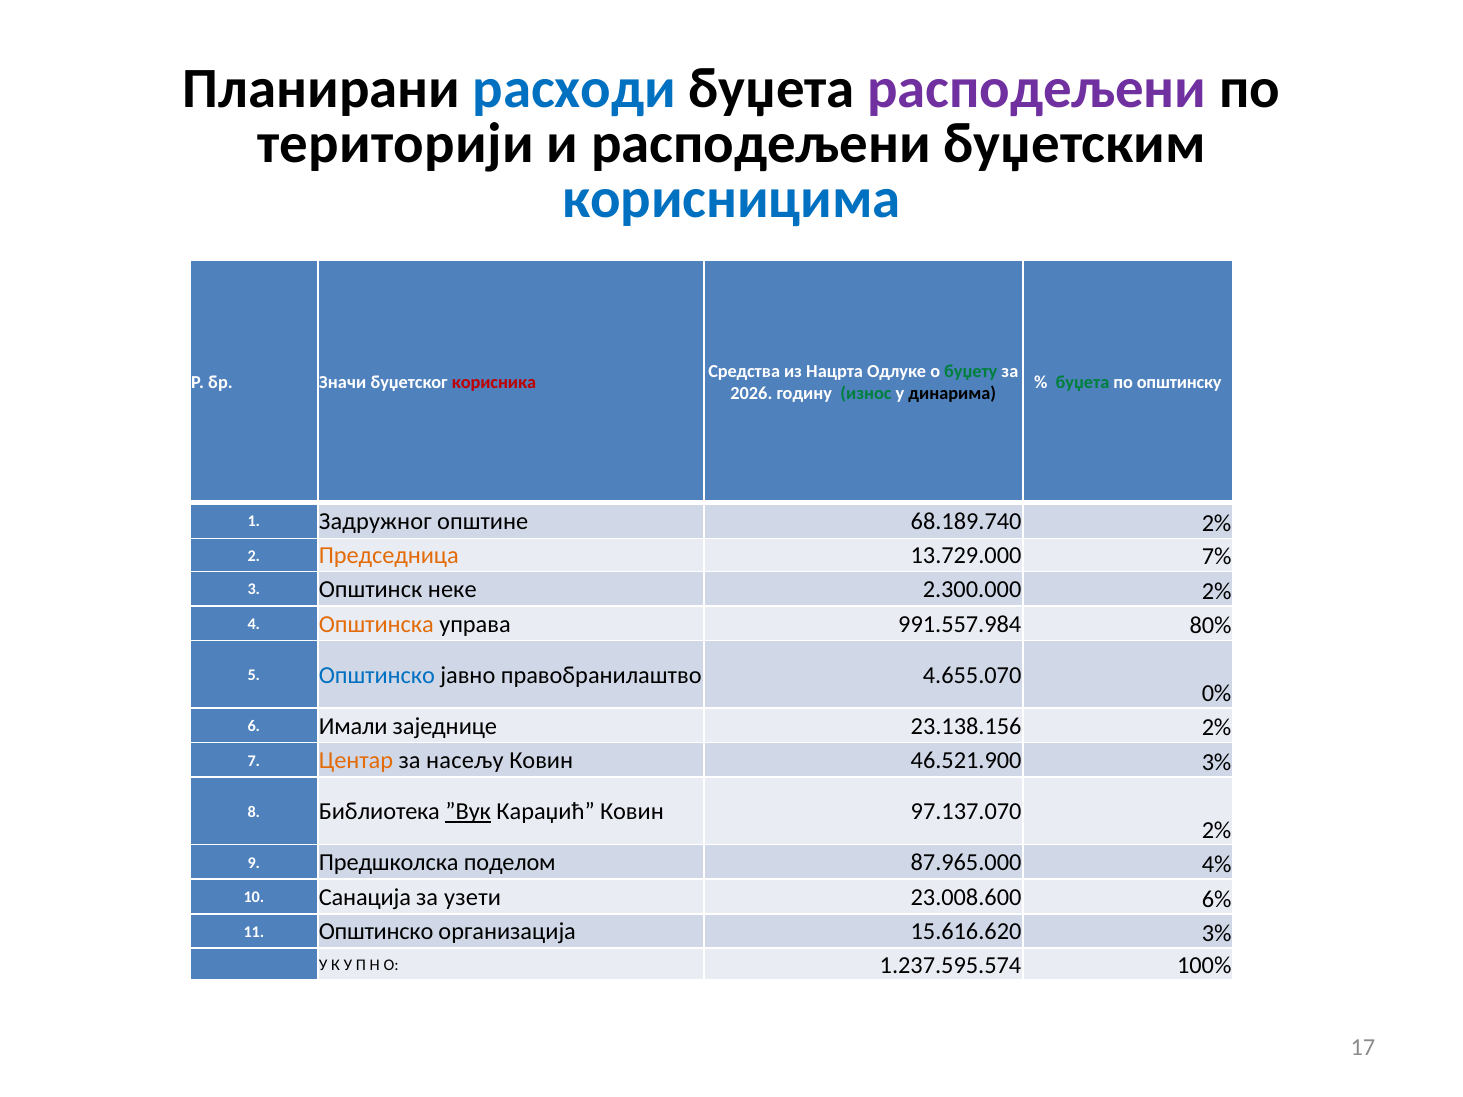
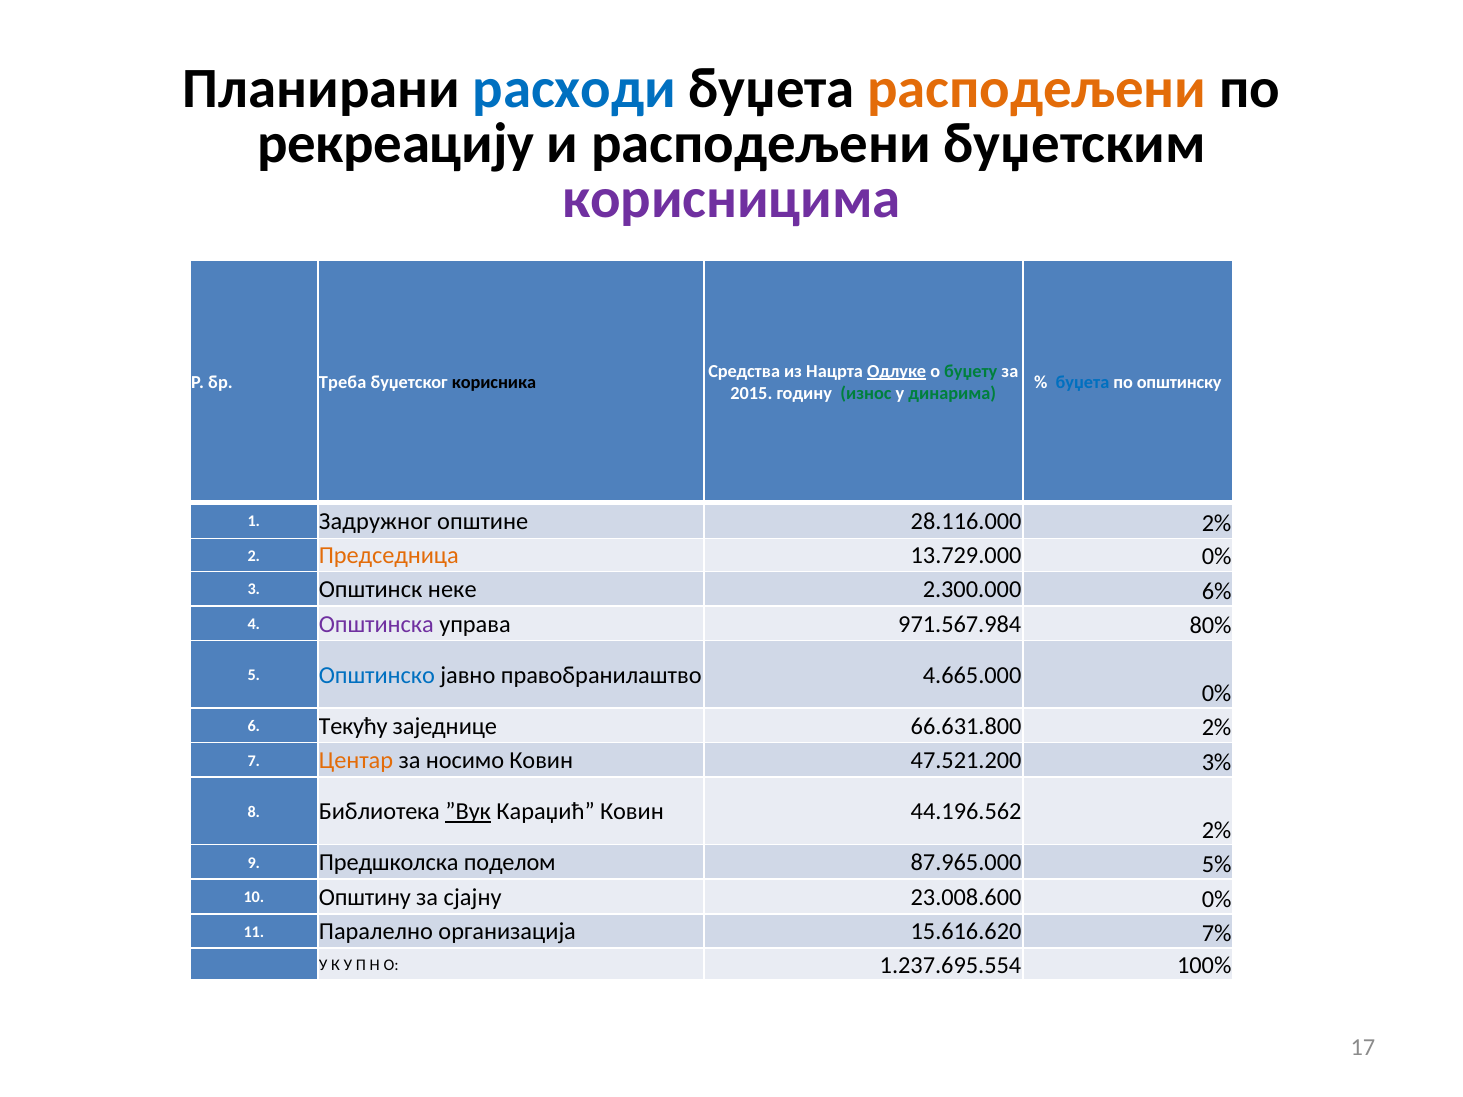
расподељени at (1037, 89) colour: purple -> orange
територији: територији -> рекреацију
корисницима colour: blue -> purple
Одлуке underline: none -> present
Значи: Значи -> Треба
корисника colour: red -> black
буџета at (1082, 382) colour: green -> blue
2026: 2026 -> 2015
динарима colour: black -> green
68.189.740: 68.189.740 -> 28.116.000
13.729.000 7%: 7% -> 0%
2.300.000 2%: 2% -> 6%
Општинска colour: orange -> purple
991.557.984: 991.557.984 -> 971.567.984
4.655.070: 4.655.070 -> 4.665.000
Имали: Имали -> Текућу
23.138.156: 23.138.156 -> 66.631.800
насељу: насељу -> носимо
46.521.900: 46.521.900 -> 47.521.200
97.137.070: 97.137.070 -> 44.196.562
4%: 4% -> 5%
Санација: Санација -> Општину
узети: узети -> сјајну
23.008.600 6%: 6% -> 0%
11 Општинско: Општинско -> Паралелно
15.616.620 3%: 3% -> 7%
1.237.595.574: 1.237.595.574 -> 1.237.695.554
